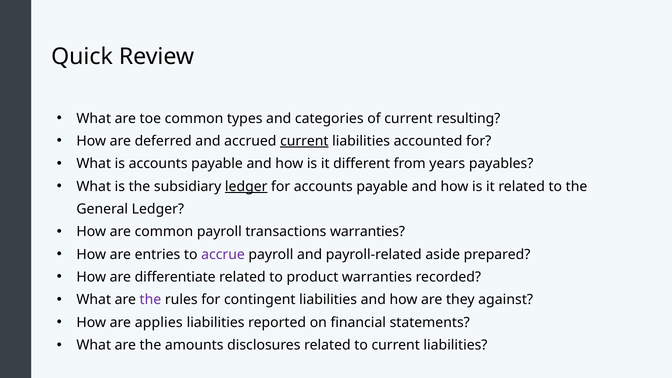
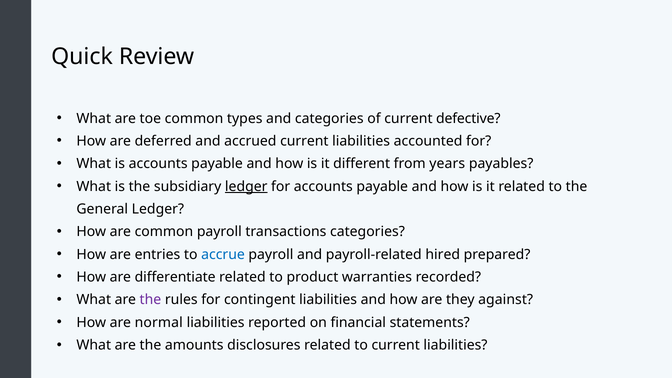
resulting: resulting -> defective
current at (304, 141) underline: present -> none
transactions warranties: warranties -> categories
accrue colour: purple -> blue
aside: aside -> hired
applies: applies -> normal
